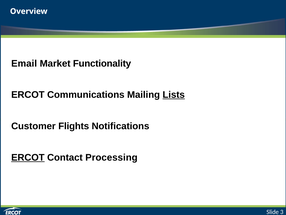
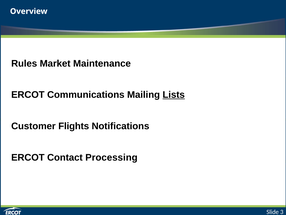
Email: Email -> Rules
Functionality: Functionality -> Maintenance
ERCOT at (28, 157) underline: present -> none
